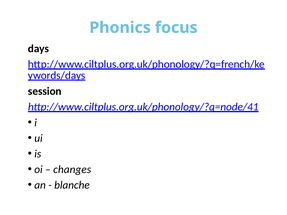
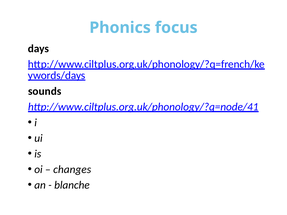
session: session -> sounds
